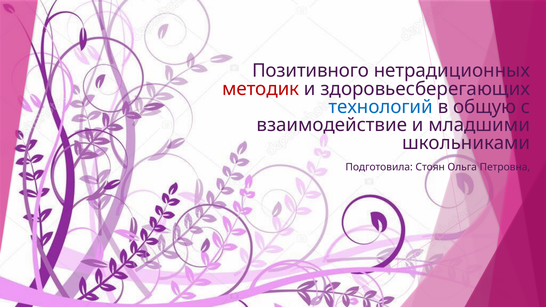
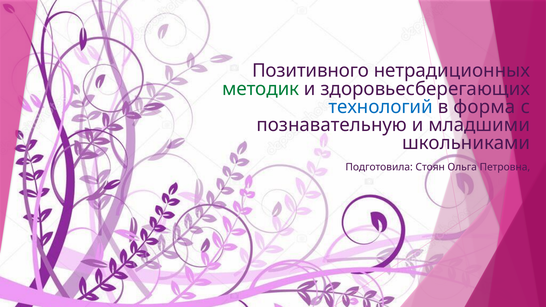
методик colour: red -> green
общую: общую -> форма
взаимодействие: взаимодействие -> познавательную
